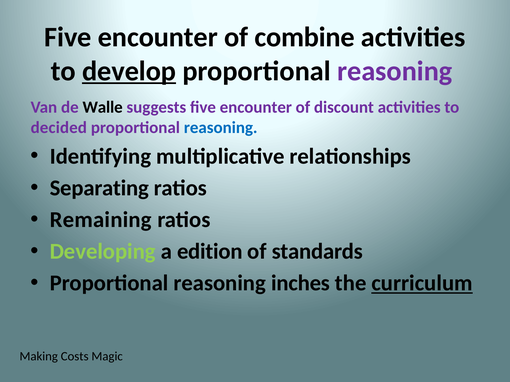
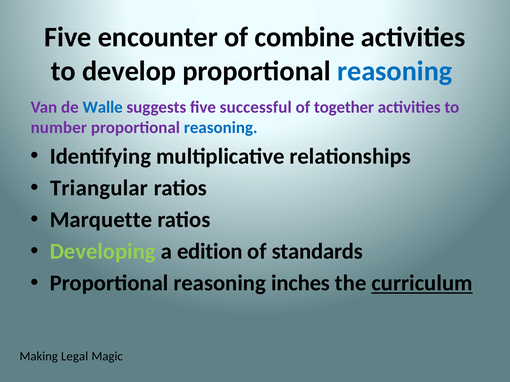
develop underline: present -> none
reasoning at (395, 71) colour: purple -> blue
Walle colour: black -> blue
suggests five encounter: encounter -> successful
discount: discount -> together
decided: decided -> number
Separating: Separating -> Triangular
Remaining: Remaining -> Marquette
Costs: Costs -> Legal
